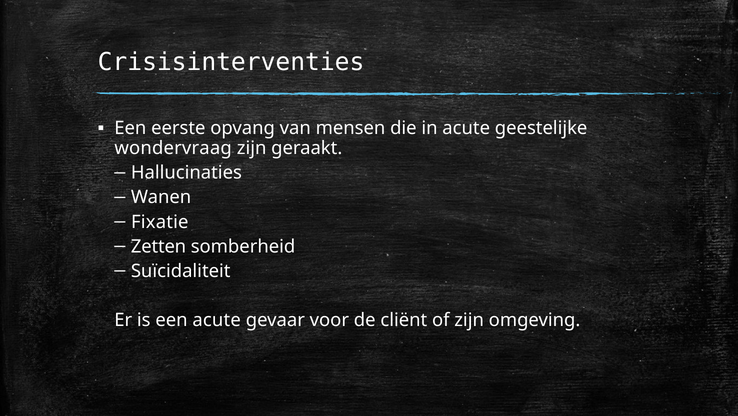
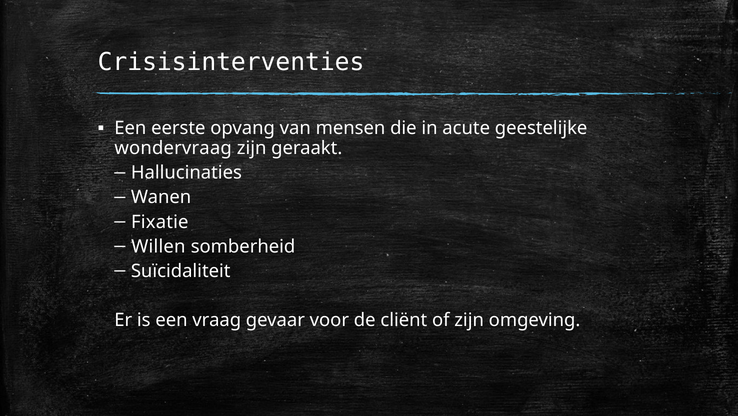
Zetten: Zetten -> Willen
een acute: acute -> vraag
